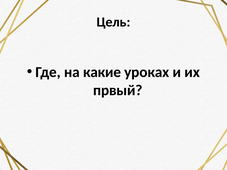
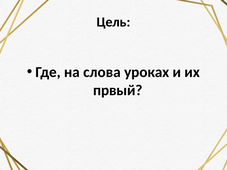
какие: какие -> слова
